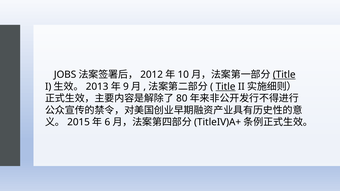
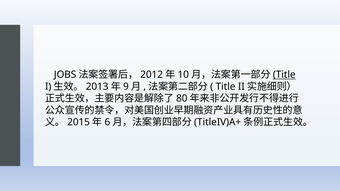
Title at (226, 87) underline: present -> none
